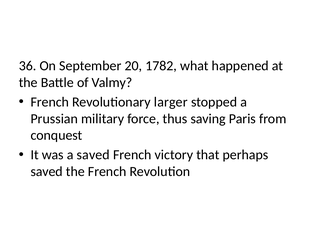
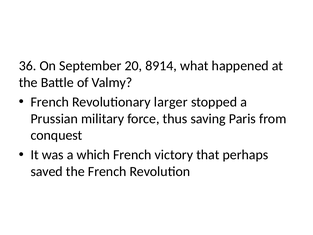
1782: 1782 -> 8914
a saved: saved -> which
